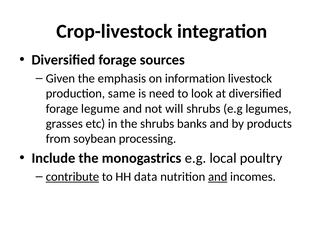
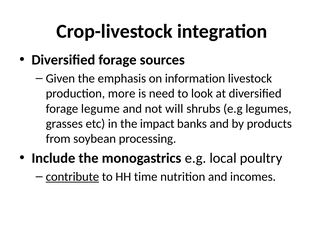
same: same -> more
the shrubs: shrubs -> impact
data: data -> time
and at (218, 177) underline: present -> none
